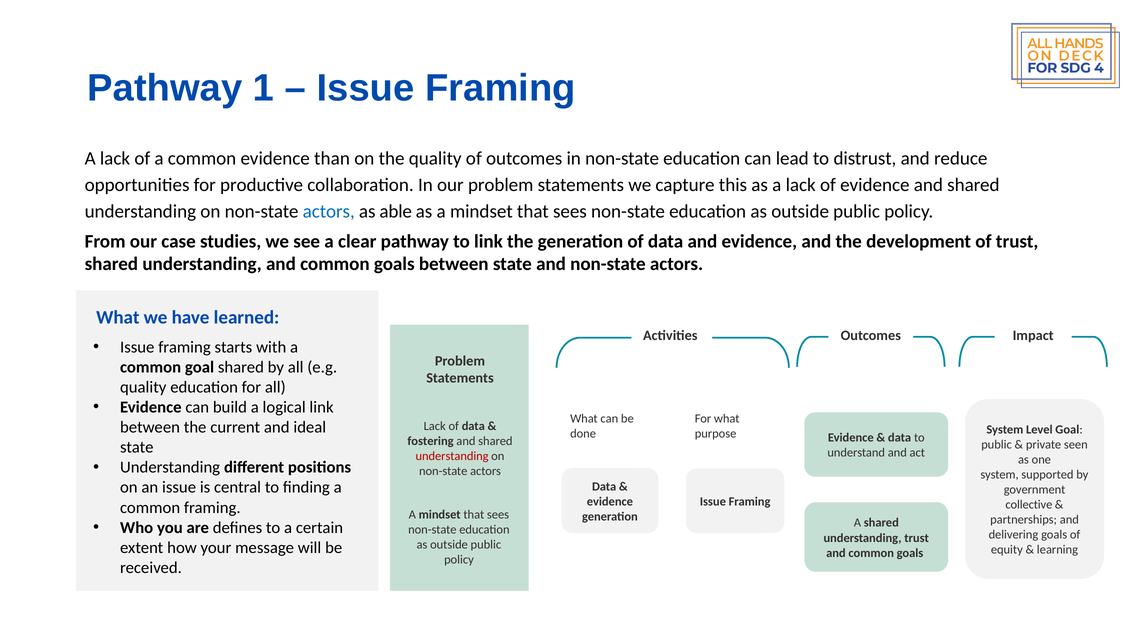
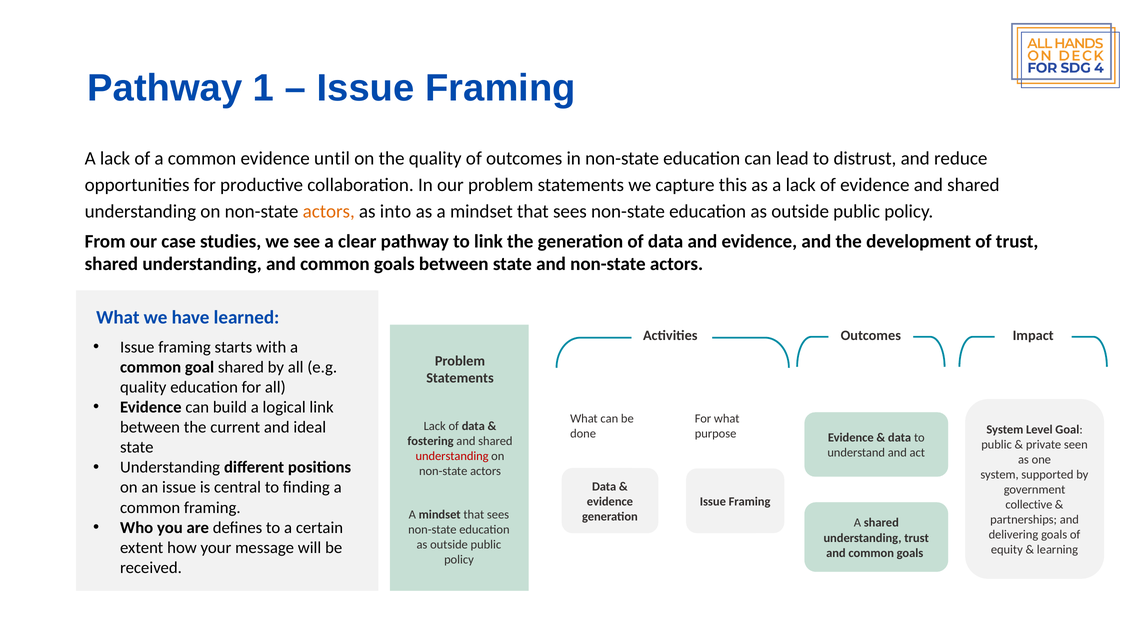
than: than -> until
actors at (329, 211) colour: blue -> orange
able: able -> into
